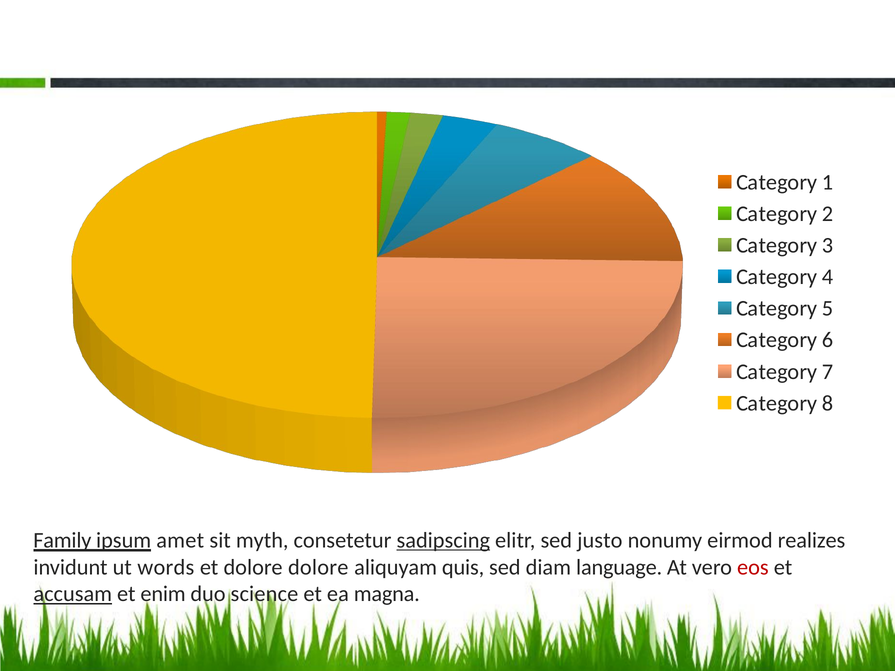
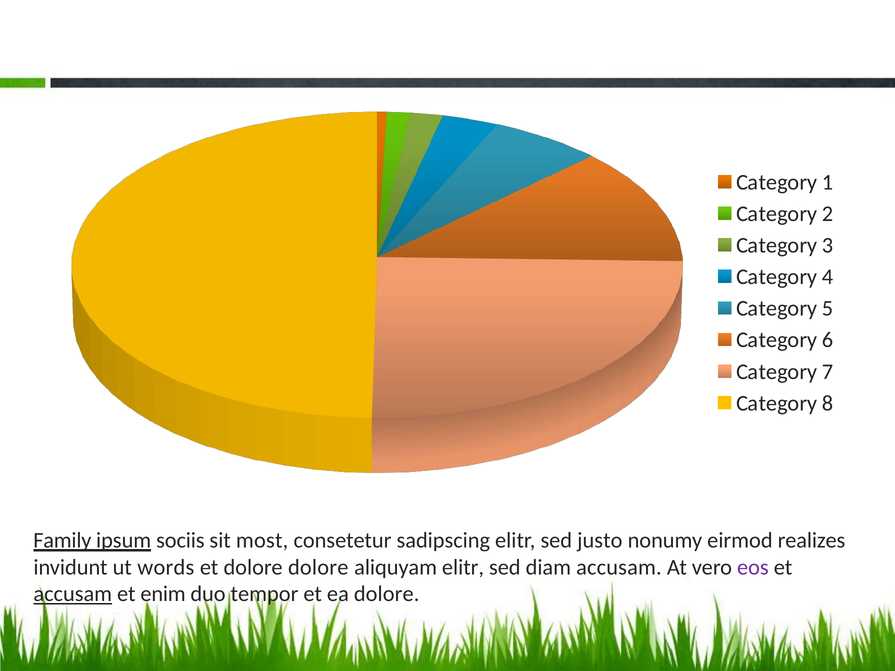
amet: amet -> sociis
myth: myth -> most
sadipscing underline: present -> none
aliquyam quis: quis -> elitr
diam language: language -> accusam
eos colour: red -> purple
science: science -> tempor
ea magna: magna -> dolore
